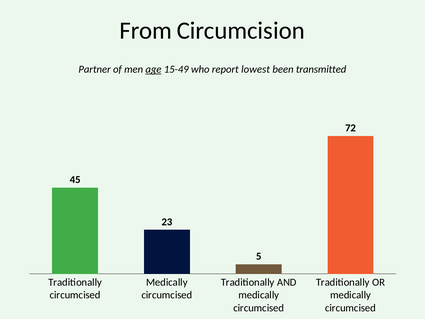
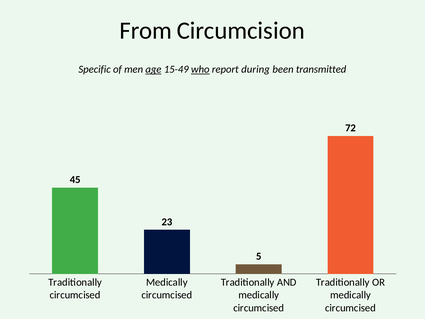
Partner: Partner -> Specific
who underline: none -> present
lowest: lowest -> during
